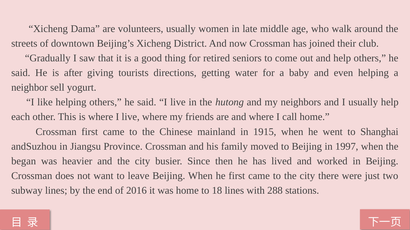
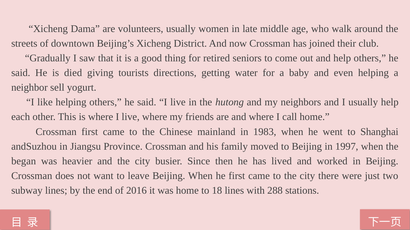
after: after -> died
1915: 1915 -> 1983
